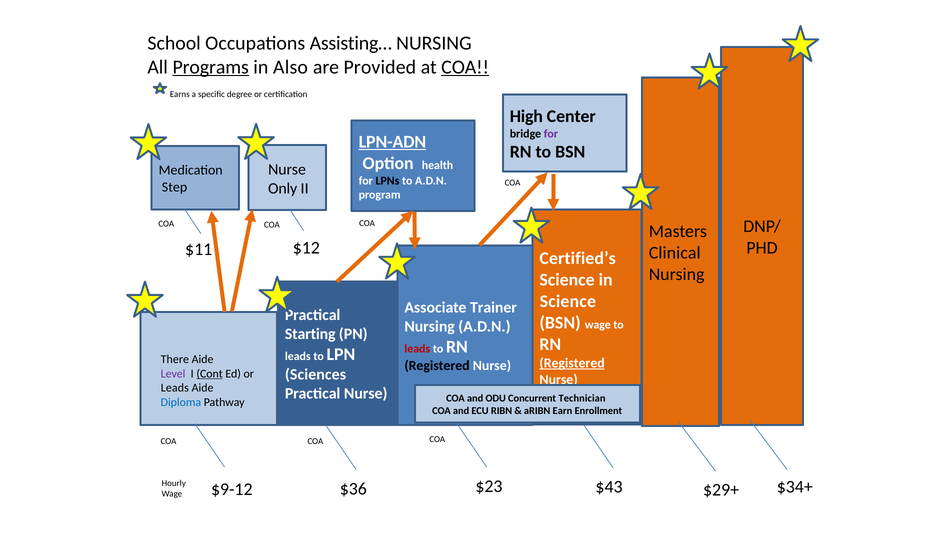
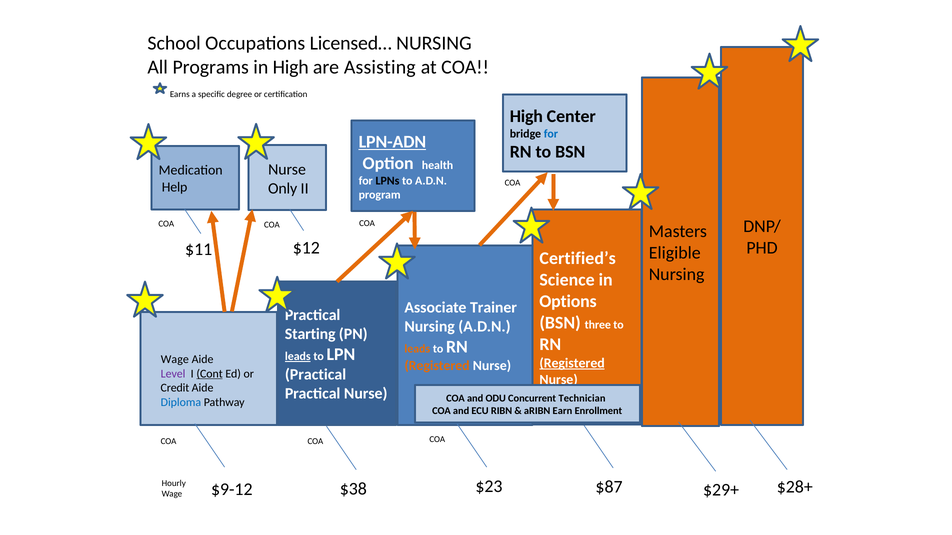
Assisting…: Assisting… -> Licensed…
Programs underline: present -> none
in Also: Also -> High
Provided: Provided -> Assisting
COA at (465, 67) underline: present -> none
for at (551, 134) colour: purple -> blue
Step: Step -> Help
Clinical: Clinical -> Eligible
Science at (568, 302): Science -> Options
BSN wage: wage -> three
leads at (417, 349) colour: red -> orange
leads at (298, 357) underline: none -> present
There at (175, 360): There -> Wage
Registered at (437, 366) colour: black -> orange
Sciences at (315, 375): Sciences -> Practical
Leads at (175, 388): Leads -> Credit
$36: $36 -> $38
$43: $43 -> $87
$34+: $34+ -> $28+
